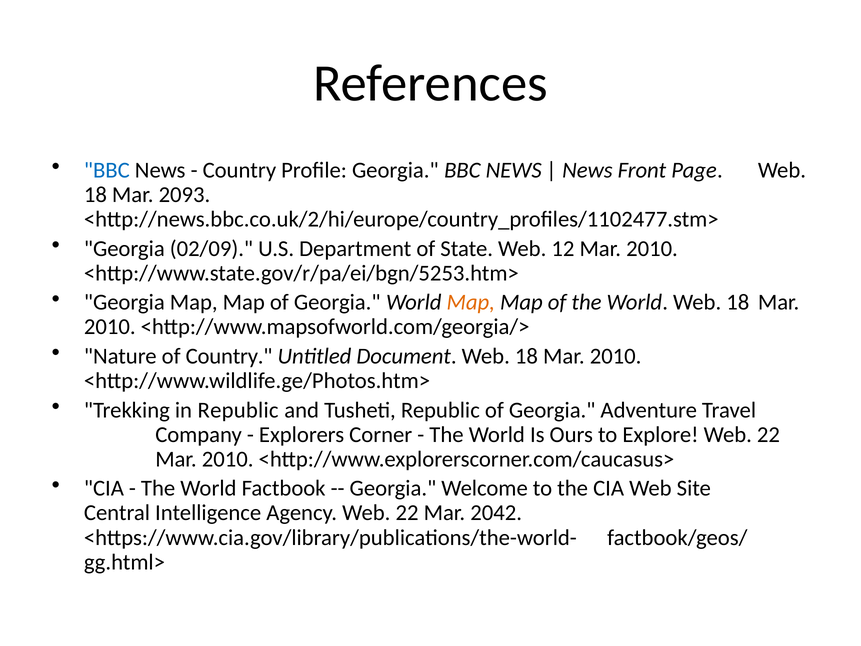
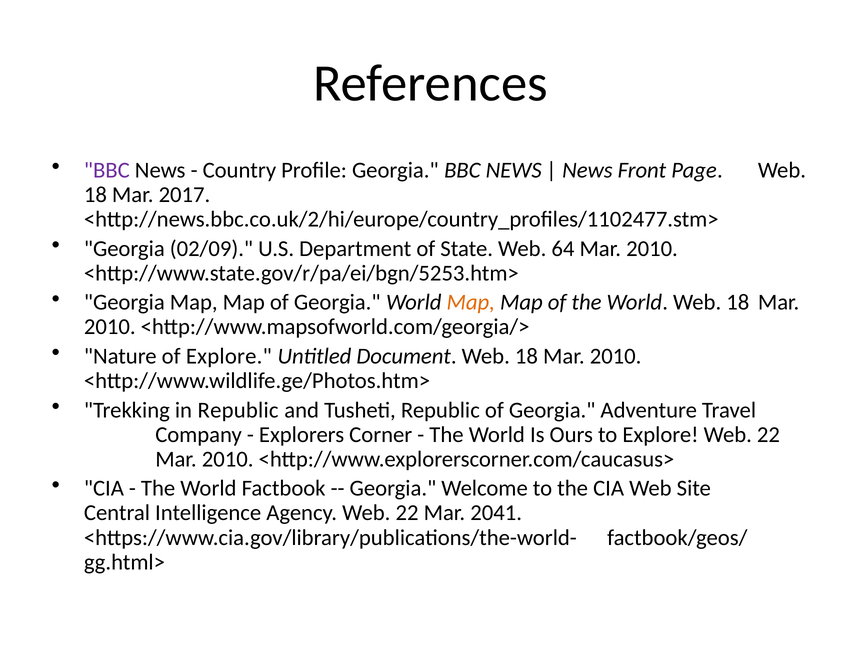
BBC at (107, 170) colour: blue -> purple
2093: 2093 -> 2017
12: 12 -> 64
of Country: Country -> Explore
2042: 2042 -> 2041
